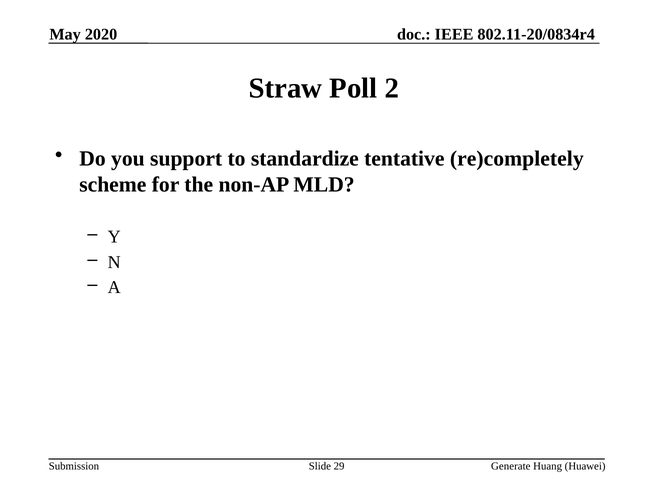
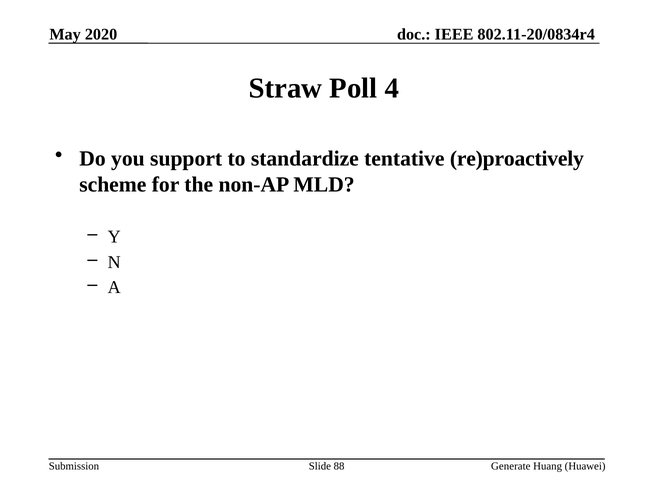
2: 2 -> 4
re)completely: re)completely -> re)proactively
29: 29 -> 88
